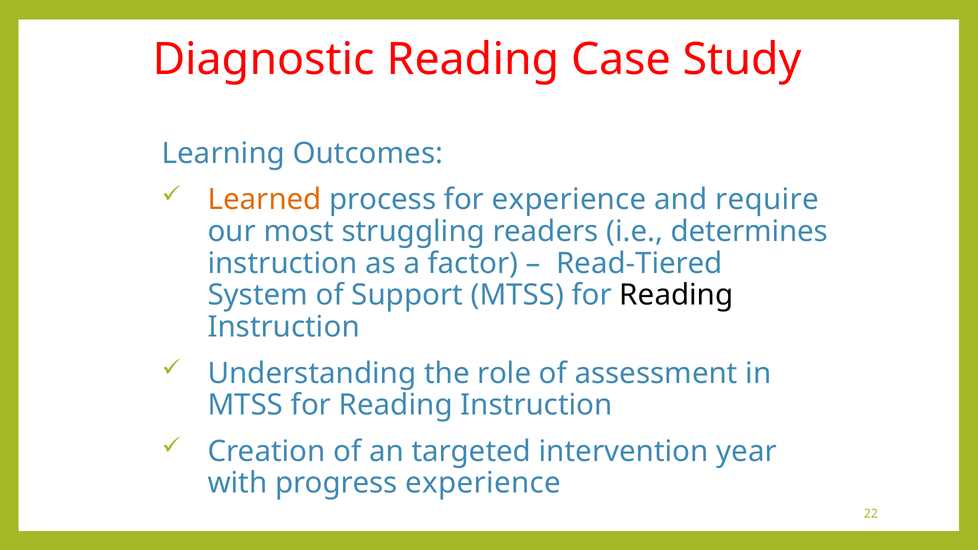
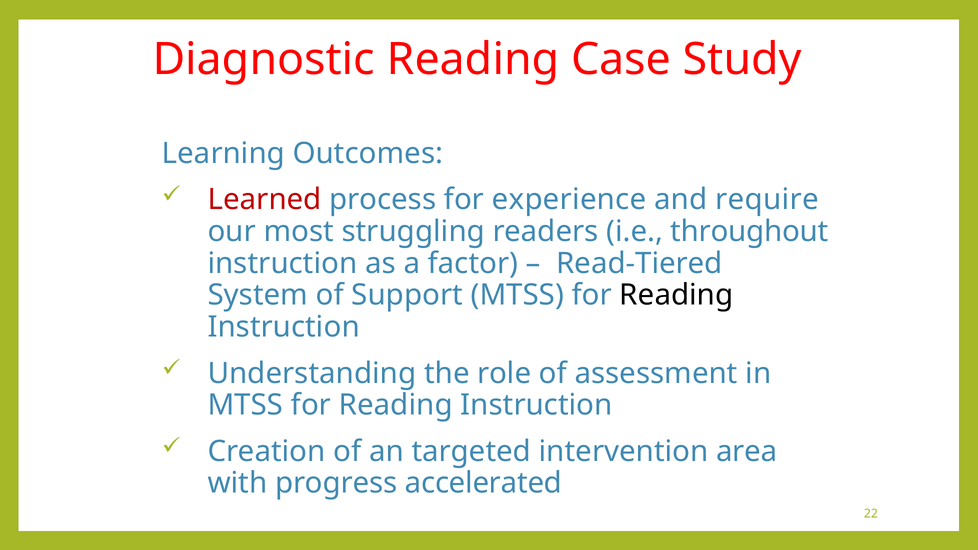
Learned colour: orange -> red
determines: determines -> throughout
year: year -> area
progress experience: experience -> accelerated
